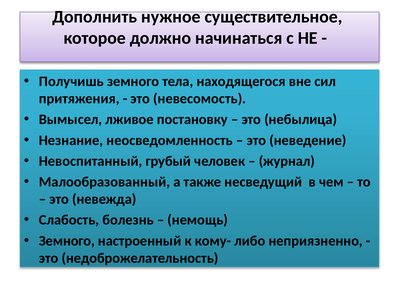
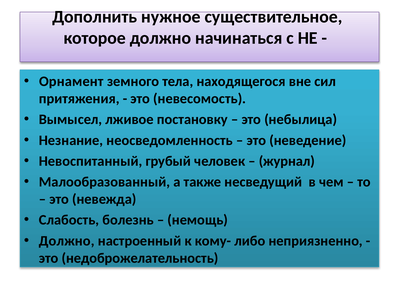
Получишь: Получишь -> Орнамент
Земного at (67, 241): Земного -> Должно
